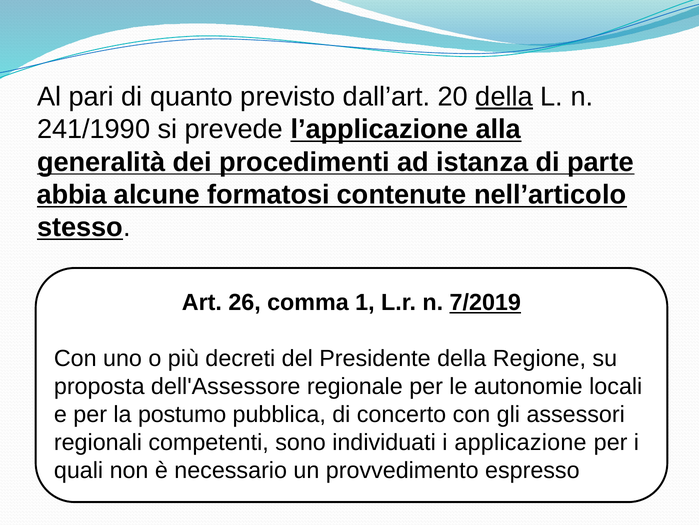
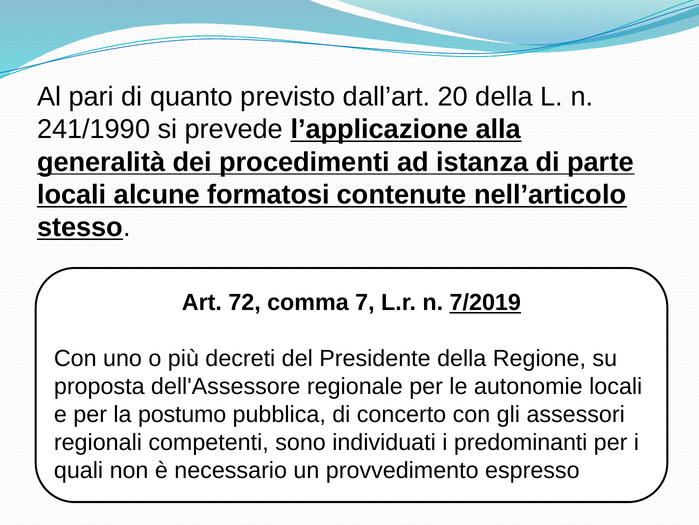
della at (504, 97) underline: present -> none
abbia at (72, 195): abbia -> locali
26: 26 -> 72
1: 1 -> 7
applicazione: applicazione -> predominanti
